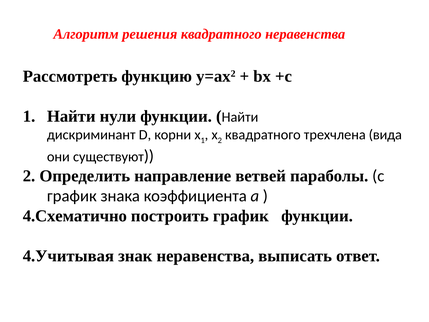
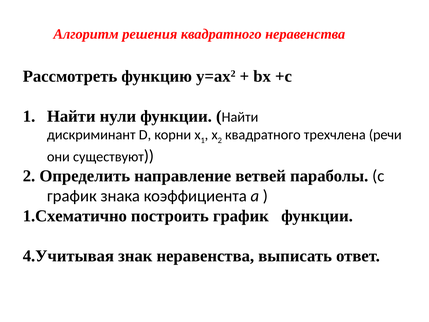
вида: вида -> речи
4.Схематично: 4.Схематично -> 1.Схематично
